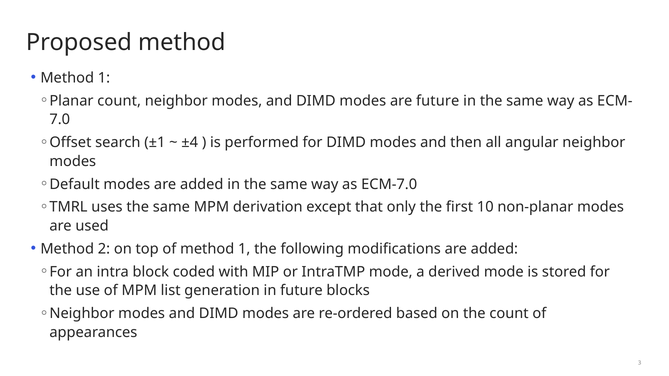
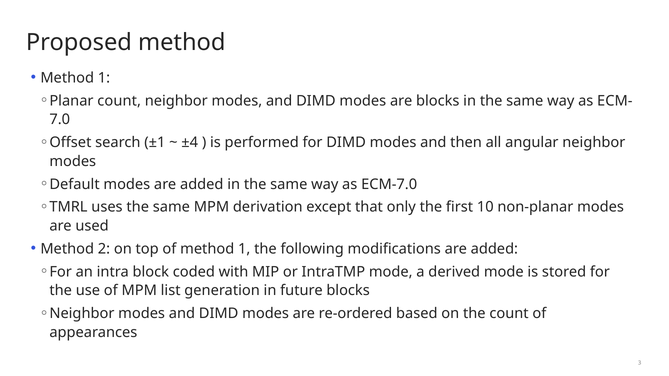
are future: future -> blocks
